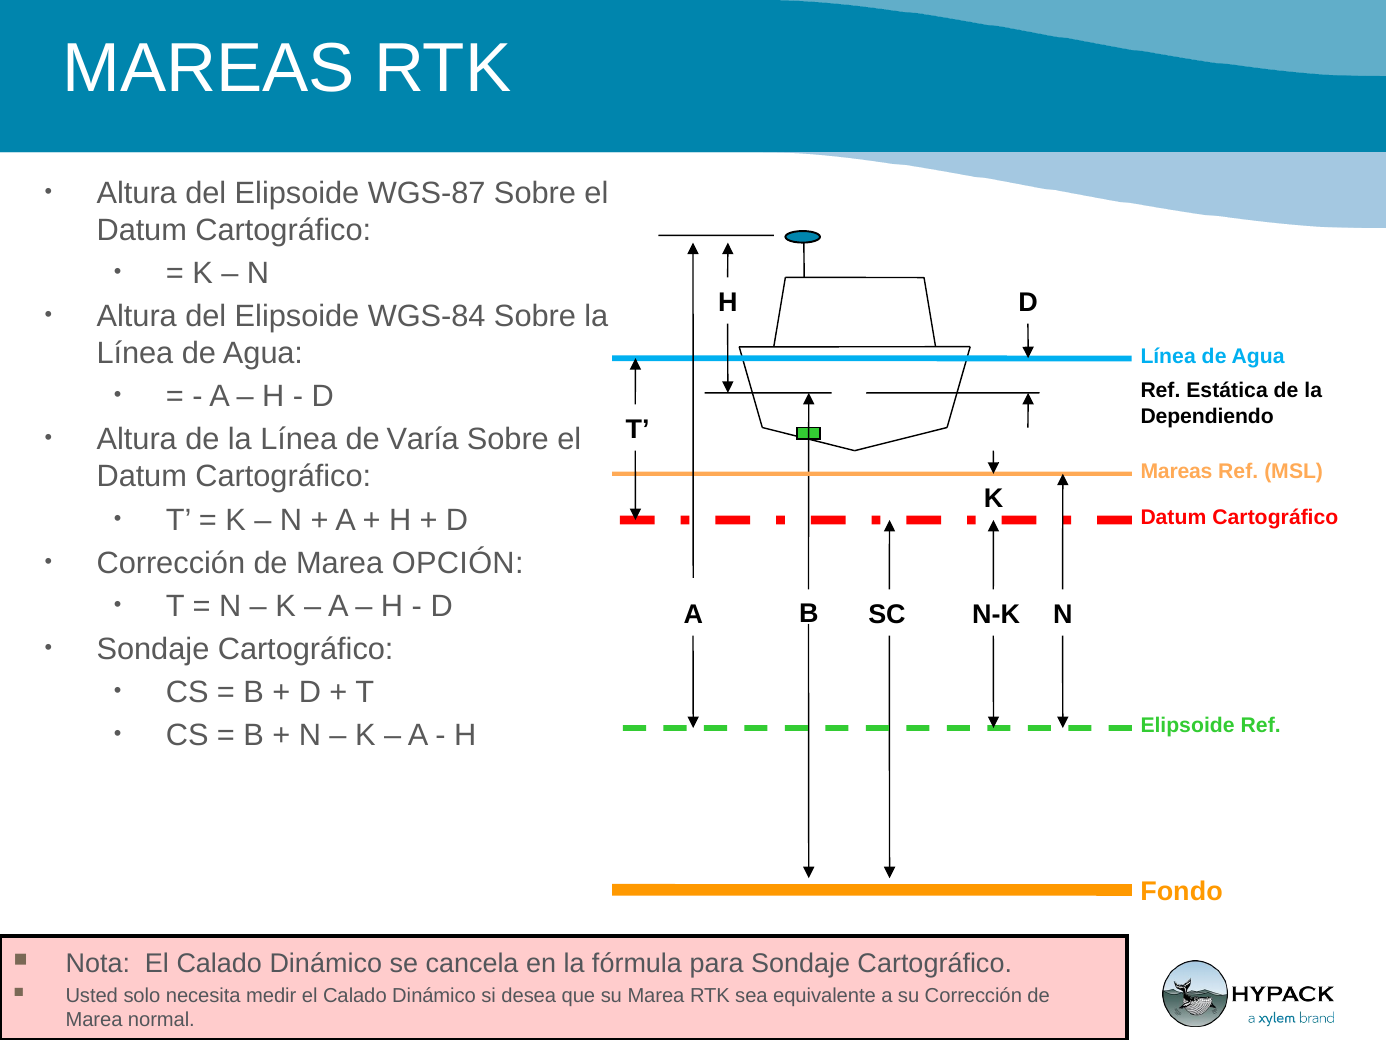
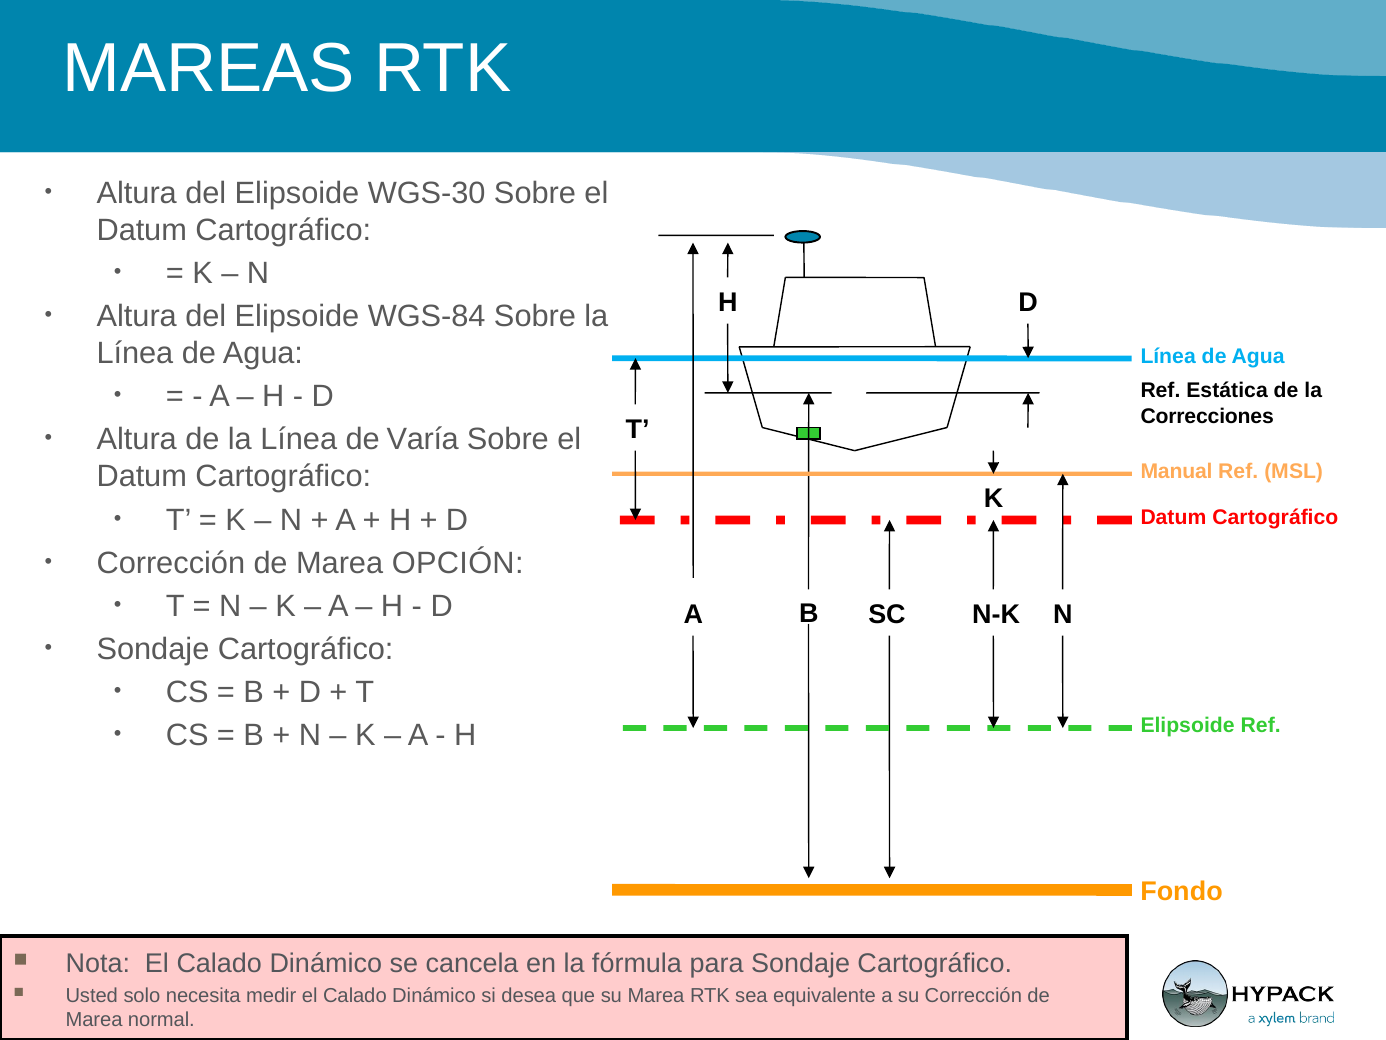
WGS-87: WGS-87 -> WGS-30
Dependiendo: Dependiendo -> Correcciones
Mareas at (1176, 471): Mareas -> Manual
